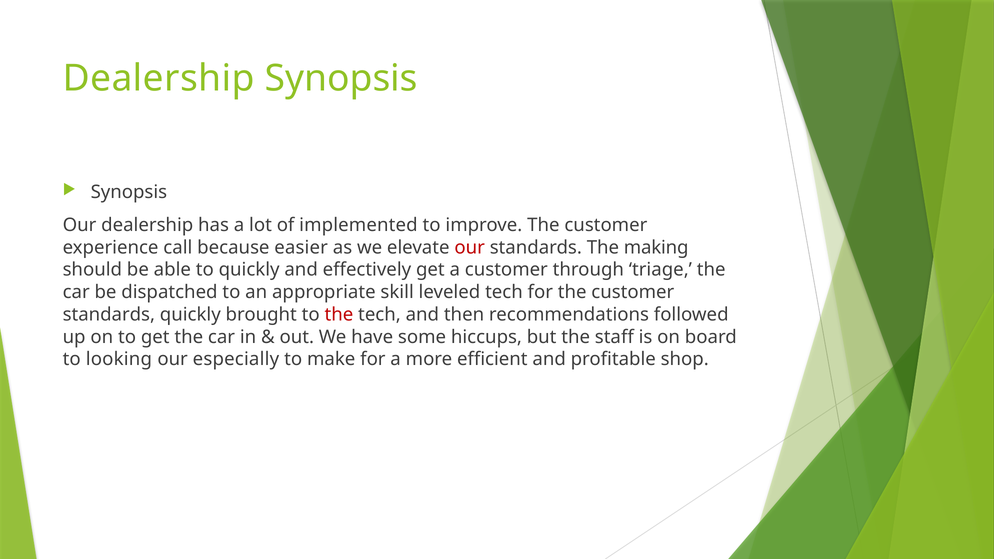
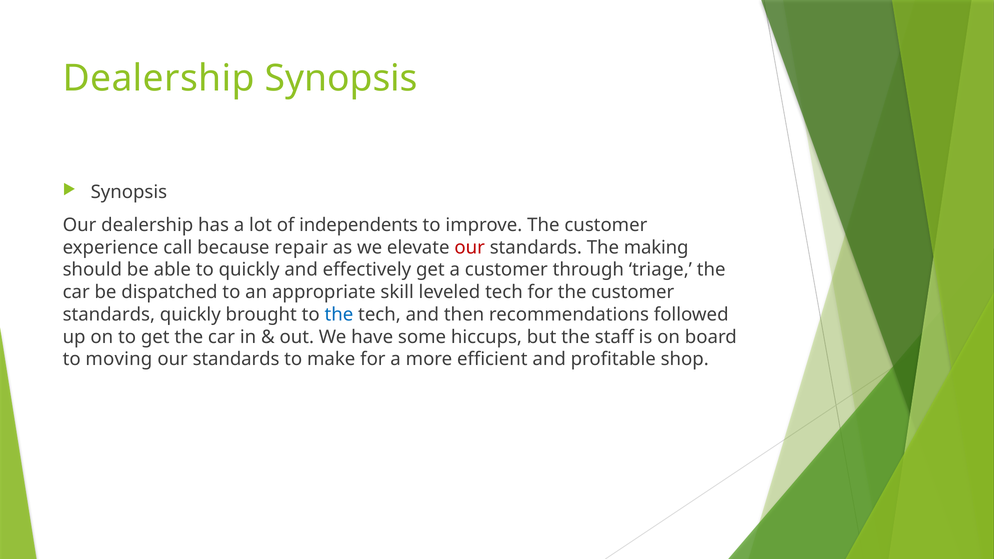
implemented: implemented -> independents
easier: easier -> repair
the at (339, 315) colour: red -> blue
looking: looking -> moving
especially at (236, 359): especially -> standards
